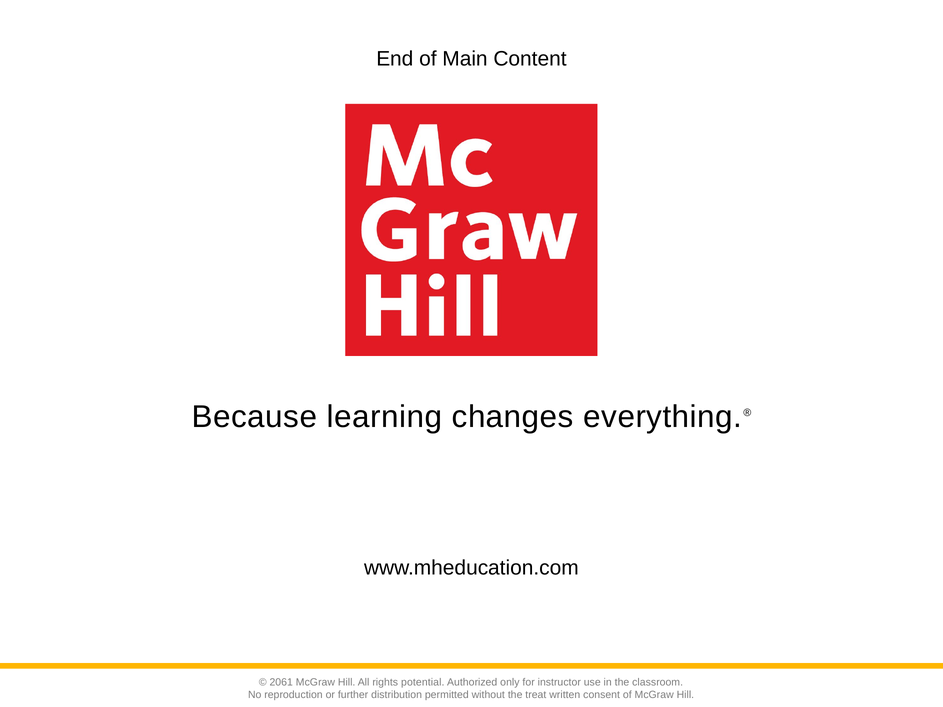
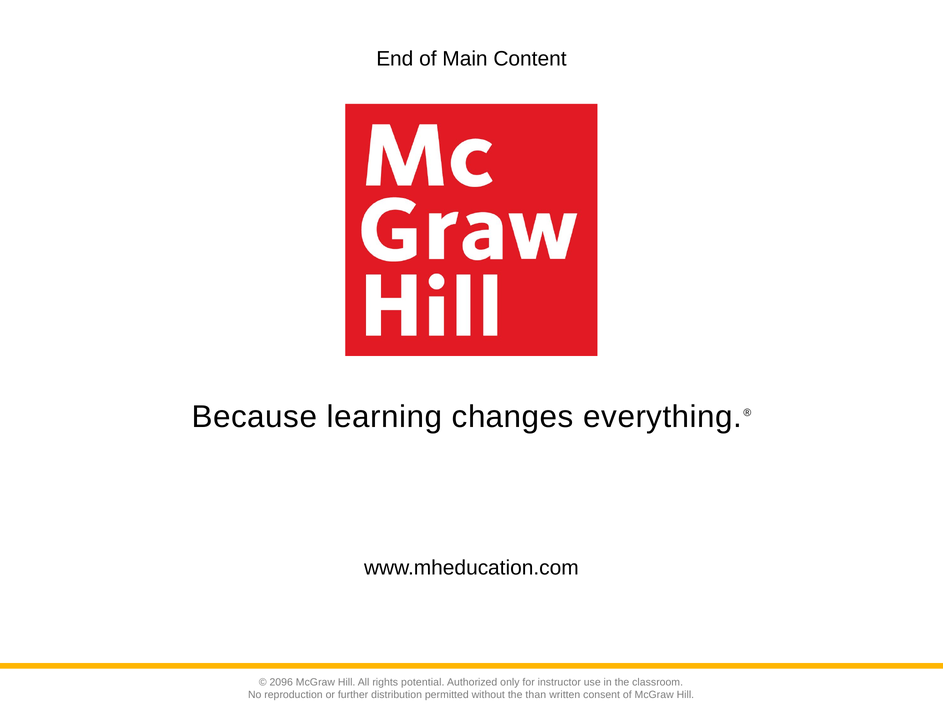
2061: 2061 -> 2096
treat: treat -> than
